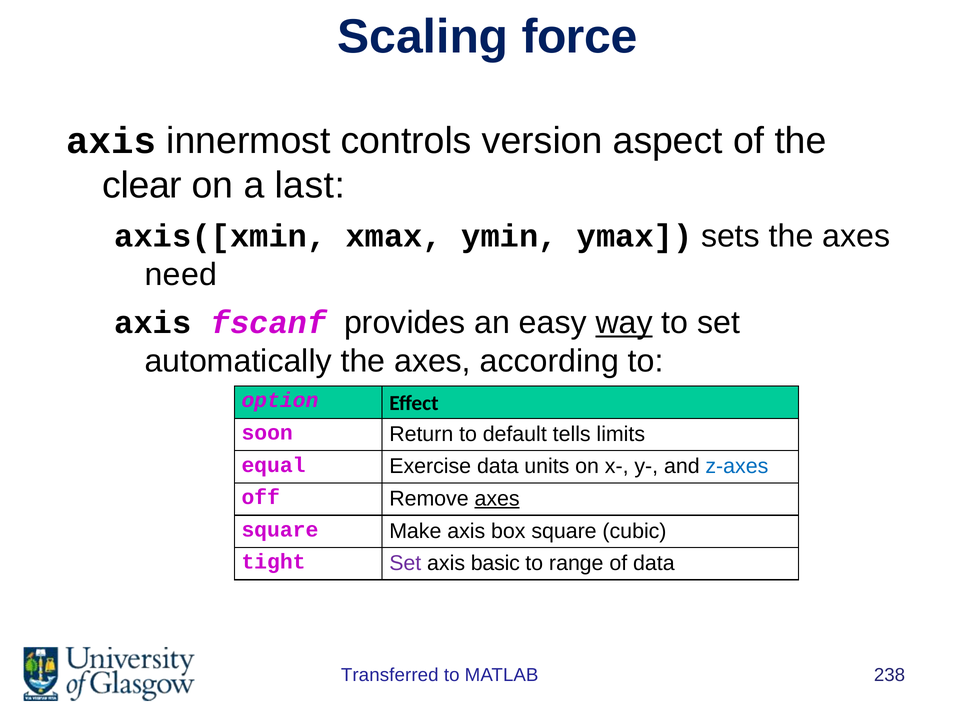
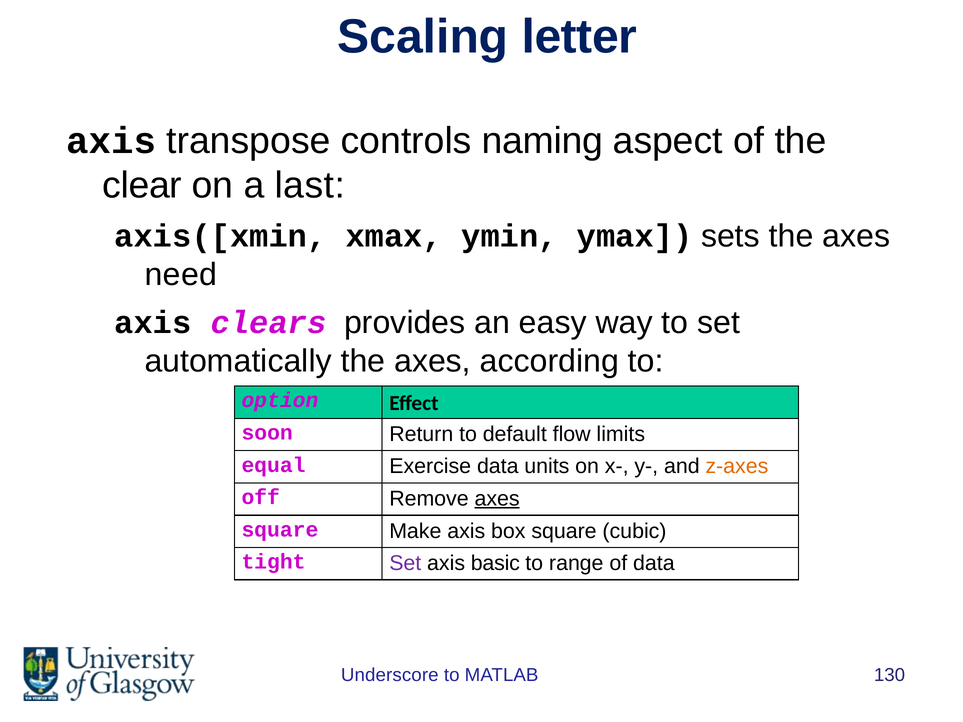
force: force -> letter
innermost: innermost -> transpose
version: version -> naming
fscanf: fscanf -> clears
way underline: present -> none
tells: tells -> flow
z-axes colour: blue -> orange
Transferred: Transferred -> Underscore
238: 238 -> 130
